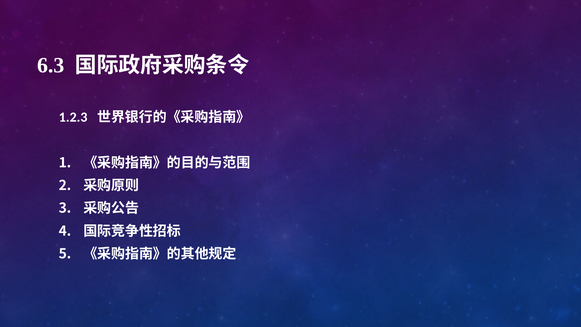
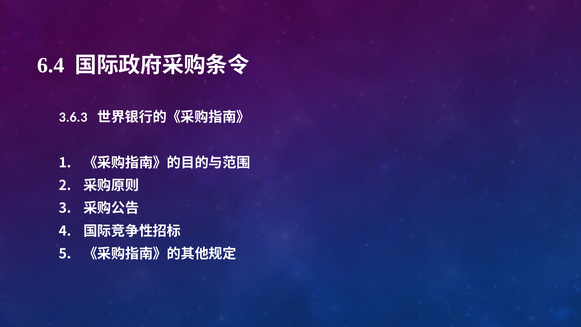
6.3: 6.3 -> 6.4
1.2.3: 1.2.3 -> 3.6.3
